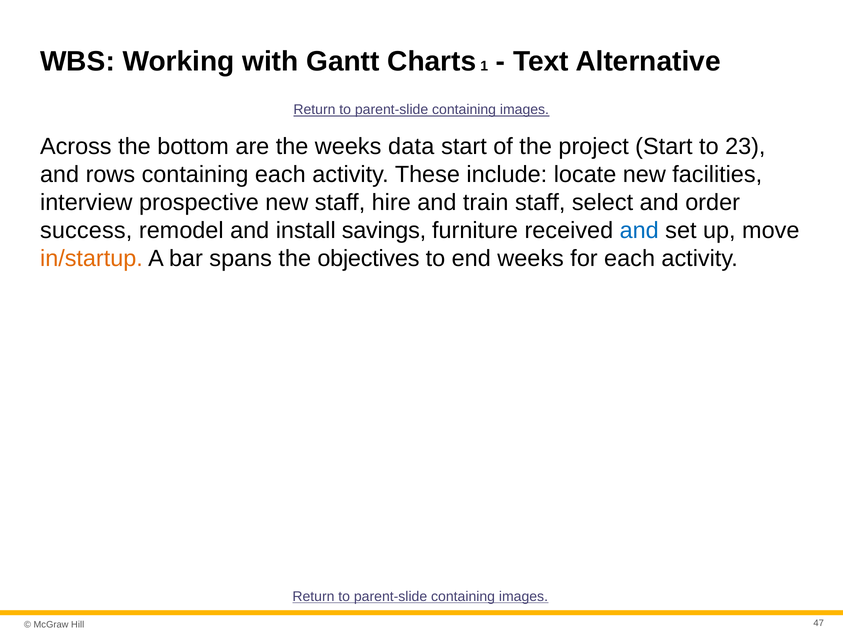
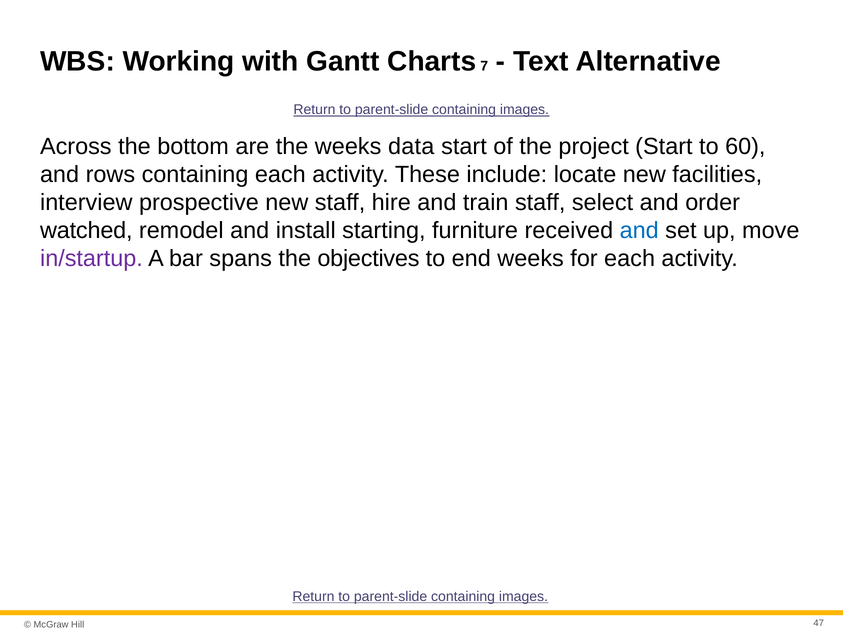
1: 1 -> 7
23: 23 -> 60
success: success -> watched
savings: savings -> starting
in/startup colour: orange -> purple
